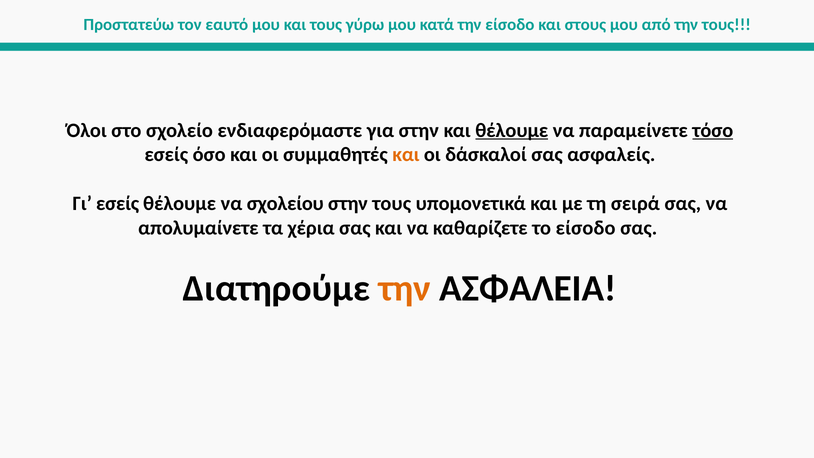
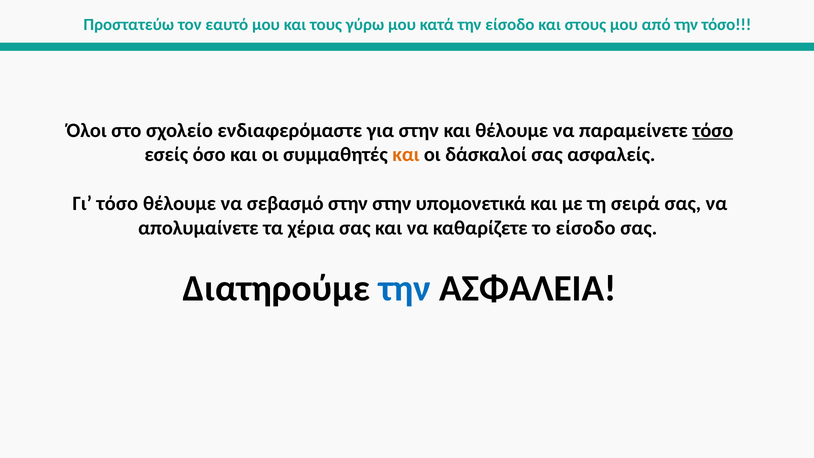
την τους: τους -> τόσο
θέλουμε at (512, 130) underline: present -> none
Γι εσείς: εσείς -> τόσο
σχολείου: σχολείου -> σεβασμό
στην τους: τους -> στην
την at (405, 288) colour: orange -> blue
